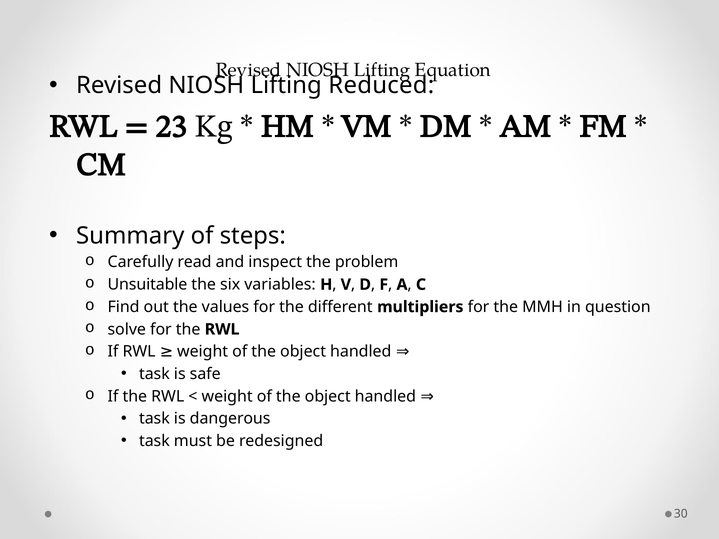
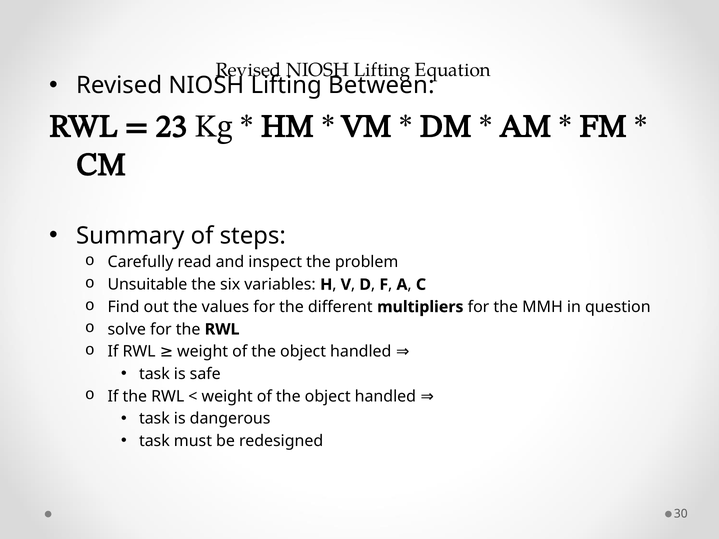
Reduced: Reduced -> Between
